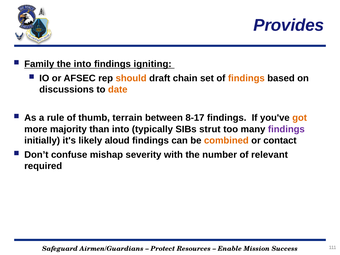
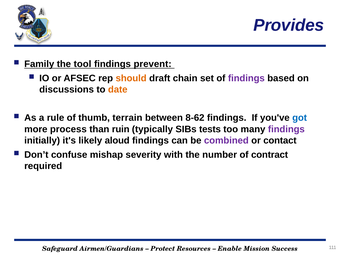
the into: into -> tool
igniting: igniting -> prevent
findings at (246, 78) colour: orange -> purple
8-17: 8-17 -> 8-62
got colour: orange -> blue
majority: majority -> process
than into: into -> ruin
strut: strut -> tests
combined colour: orange -> purple
relevant: relevant -> contract
